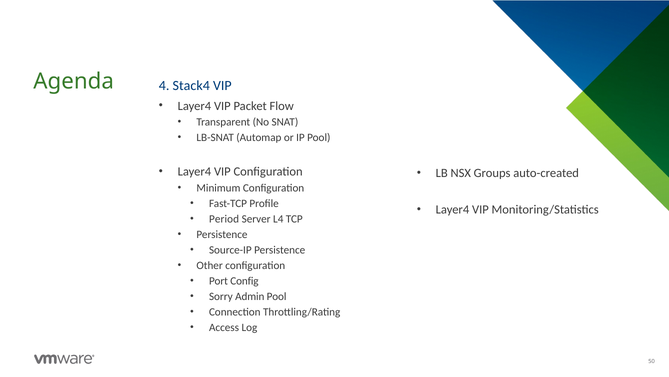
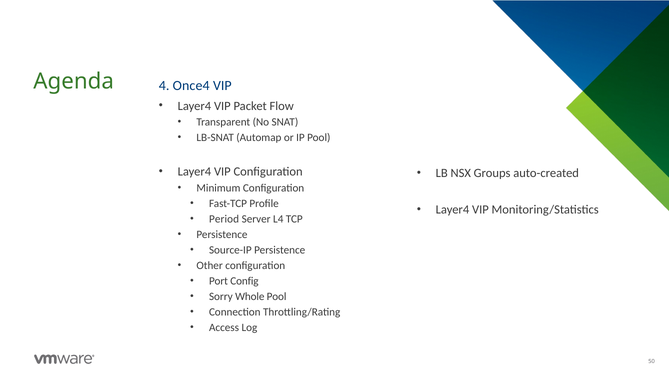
Stack4: Stack4 -> Once4
Admin: Admin -> Whole
